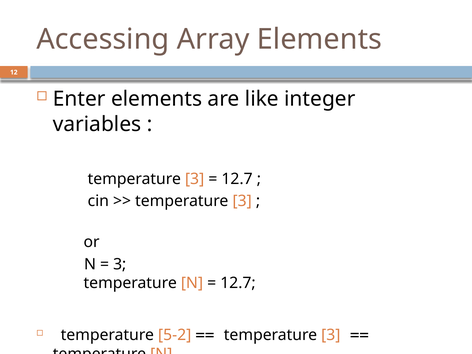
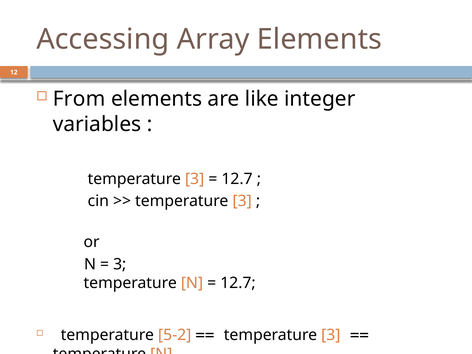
Enter: Enter -> From
